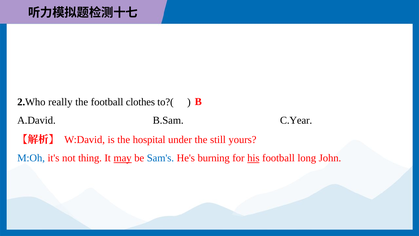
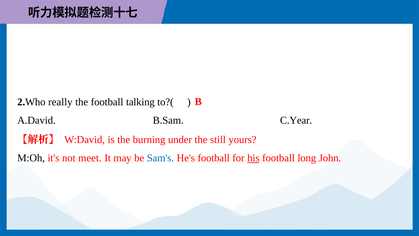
clothes: clothes -> talking
hospital: hospital -> burning
M:Oh colour: blue -> black
thing: thing -> meet
may underline: present -> none
He's burning: burning -> football
